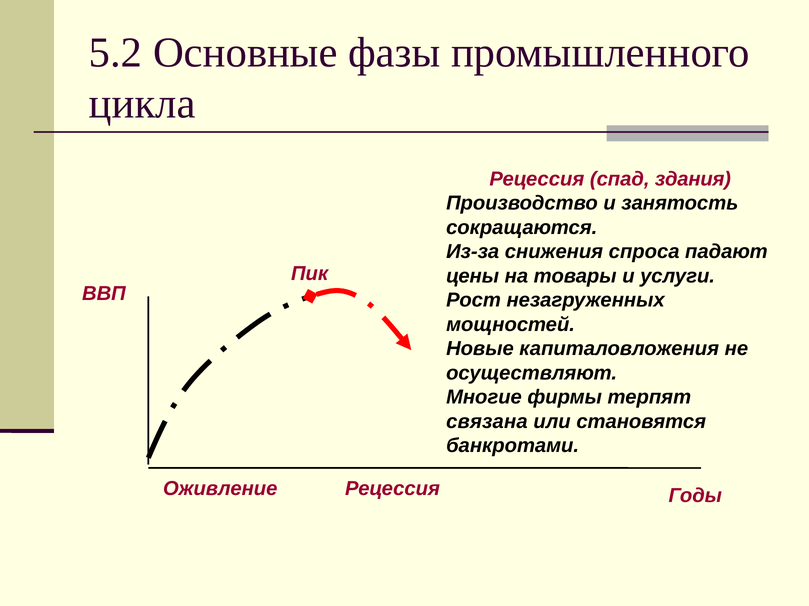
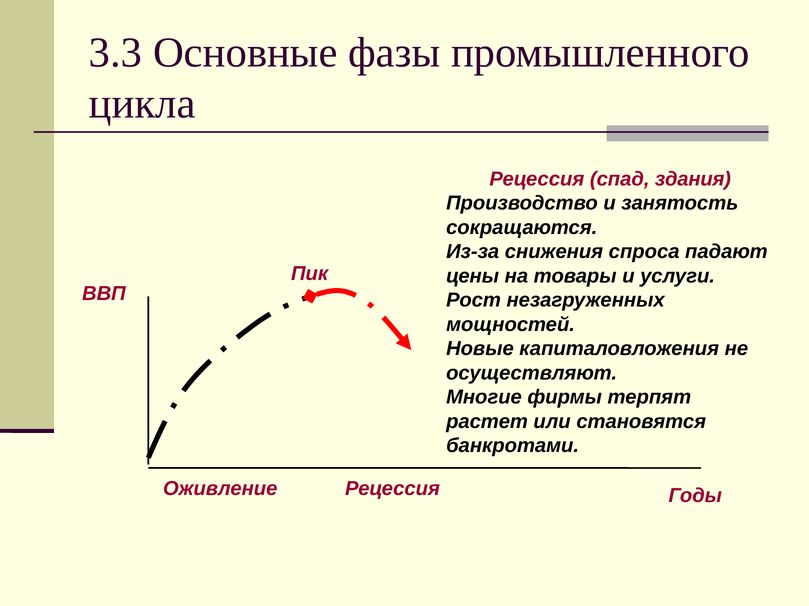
5.2: 5.2 -> 3.3
связана: связана -> растет
